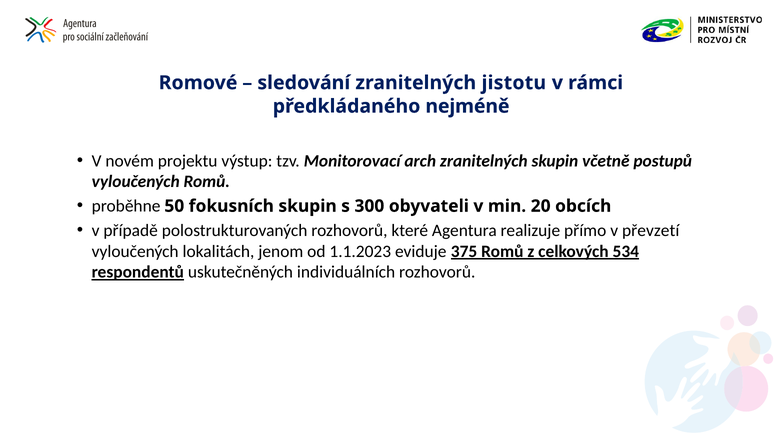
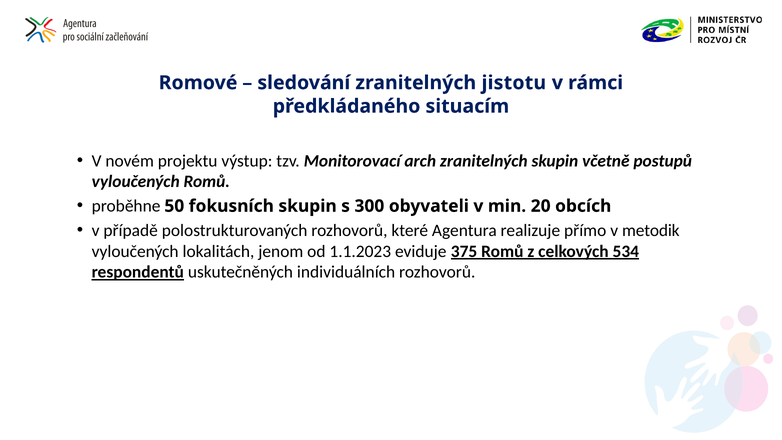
nejméně: nejméně -> situacím
převzetí: převzetí -> metodik
